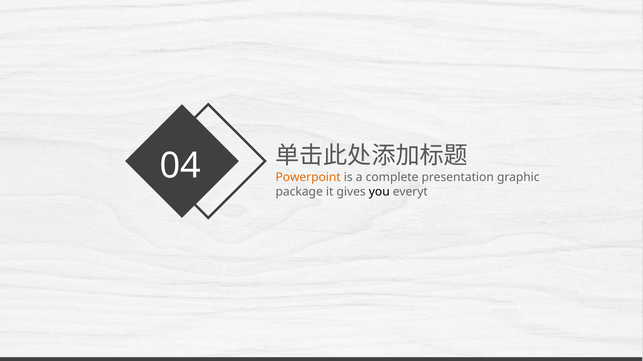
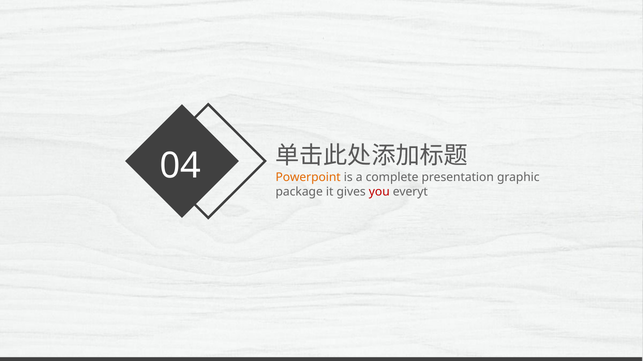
you colour: black -> red
